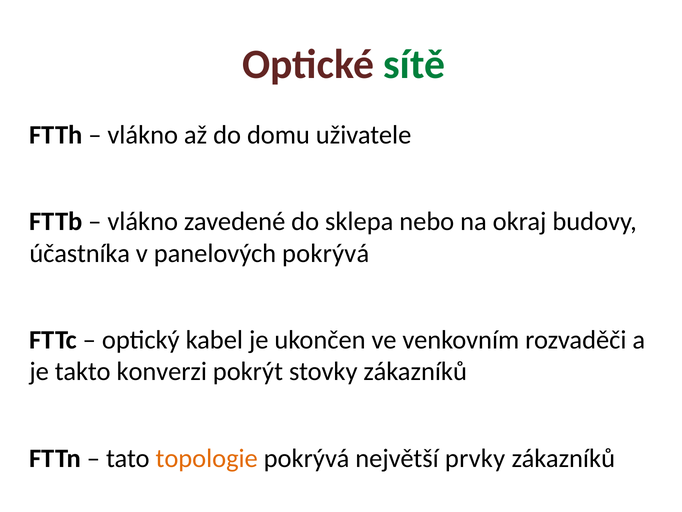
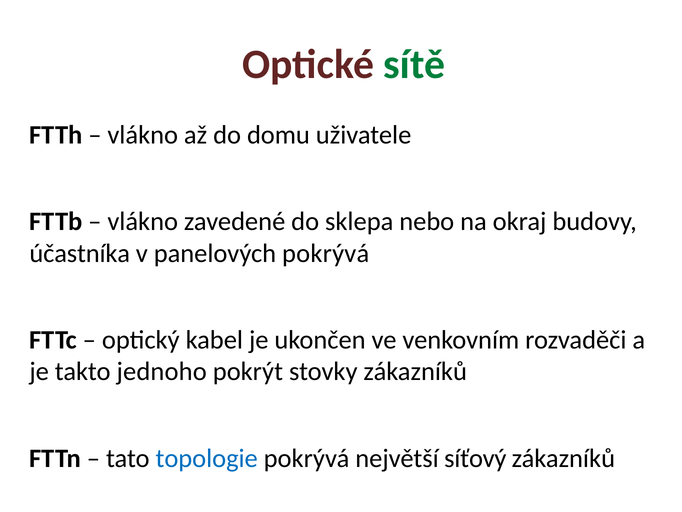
konverzi: konverzi -> jednoho
topologie colour: orange -> blue
prvky: prvky -> síťový
